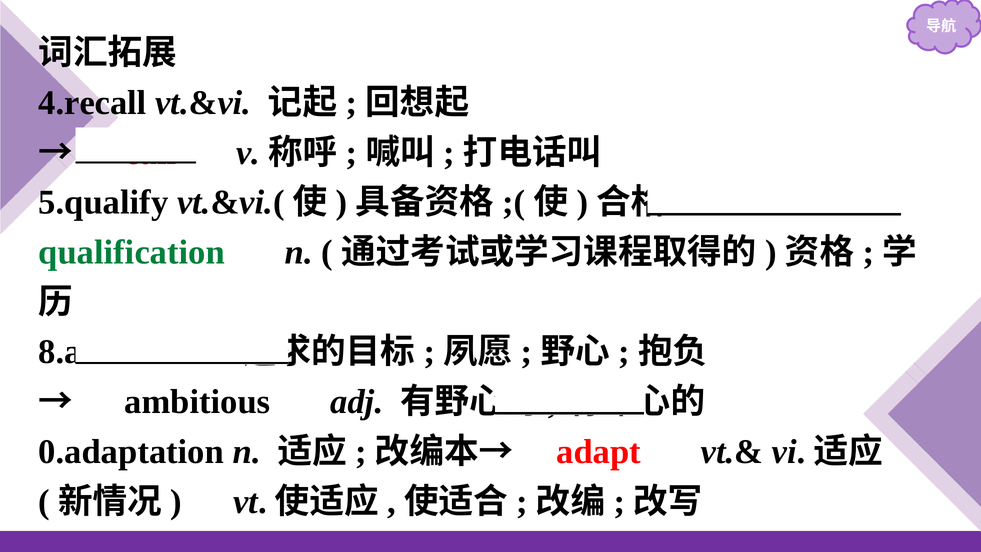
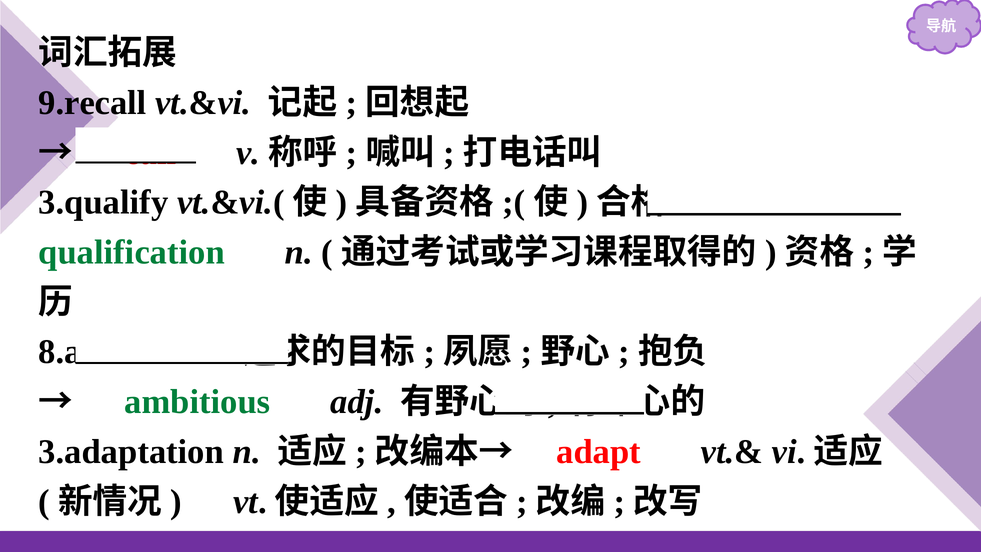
4.recall: 4.recall -> 9.recall
5.qualify: 5.qualify -> 3.qualify
ambitious colour: black -> green
0.adaptation: 0.adaptation -> 3.adaptation
